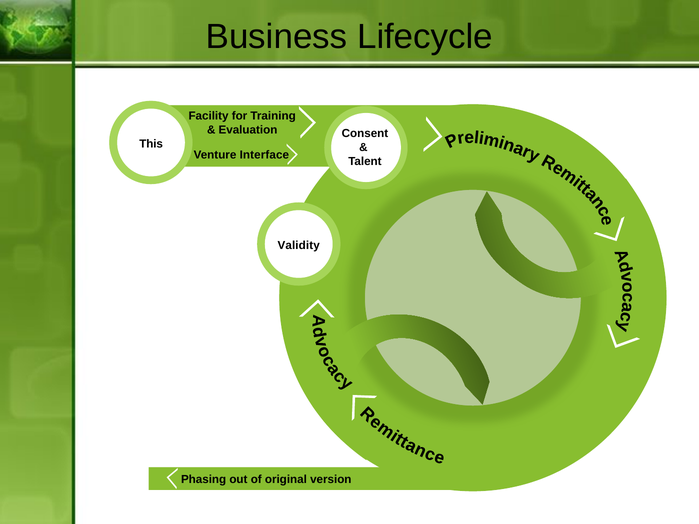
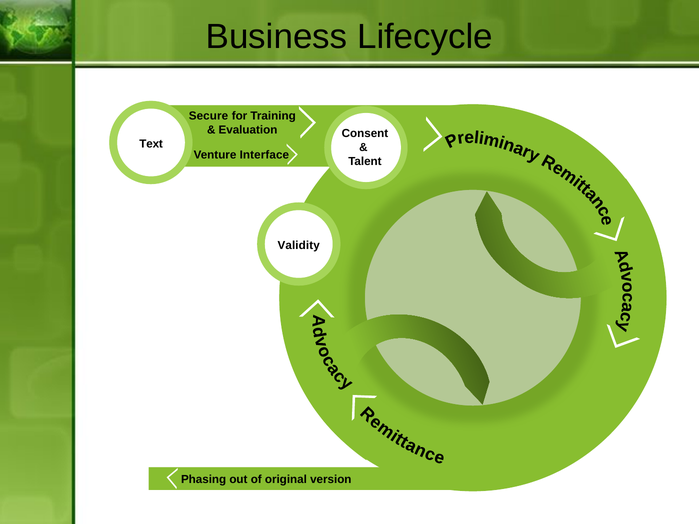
Facility: Facility -> Secure
This: This -> Text
